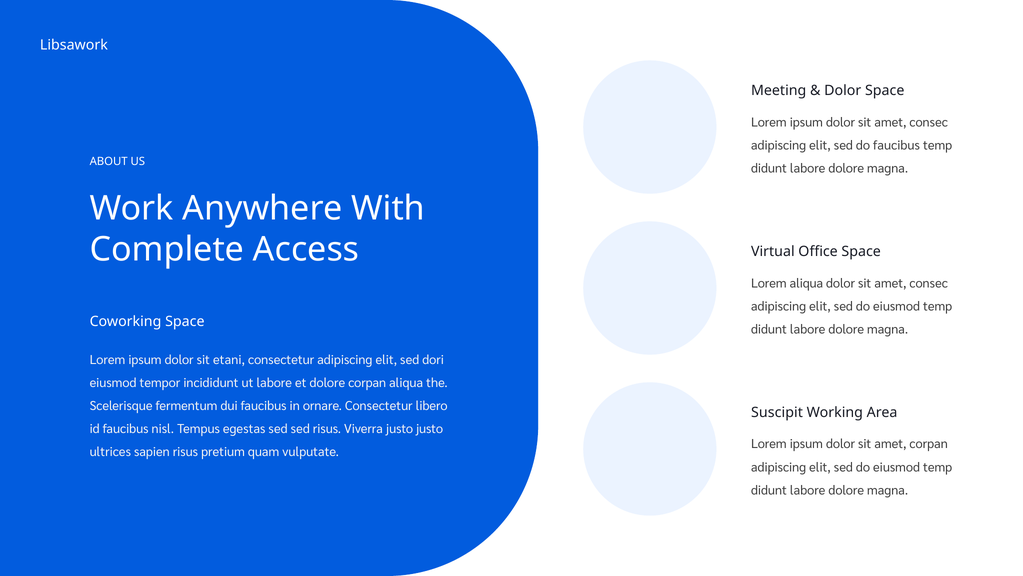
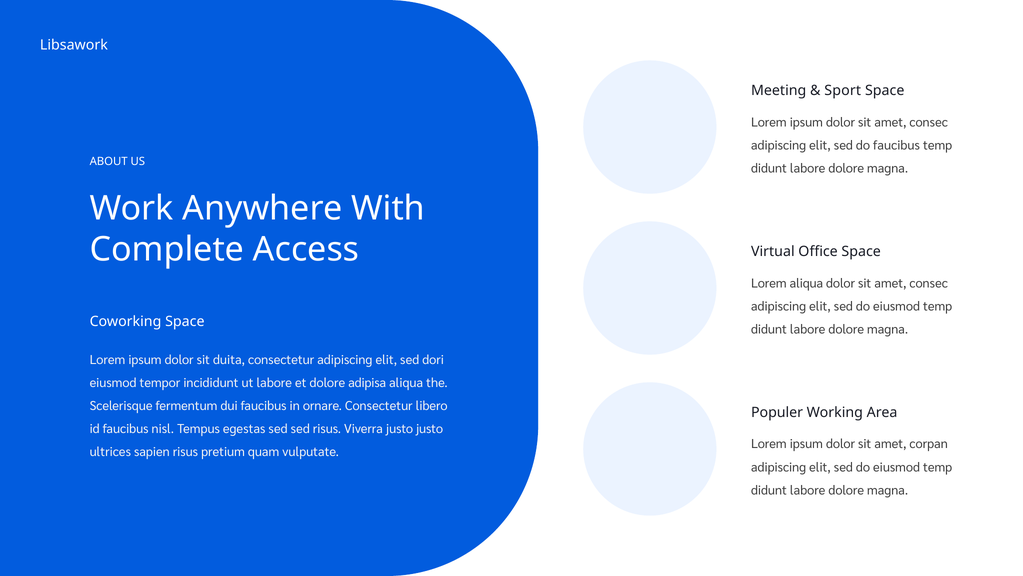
Dolor at (843, 91): Dolor -> Sport
etani: etani -> duita
dolore corpan: corpan -> adipisa
Suscipit: Suscipit -> Populer
